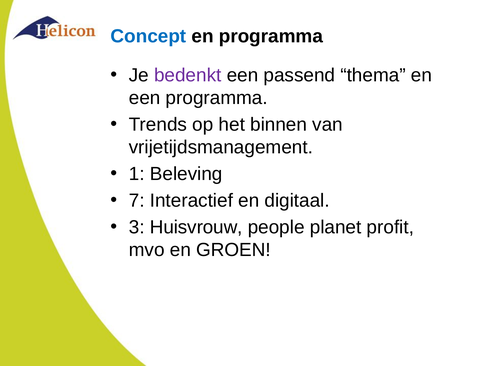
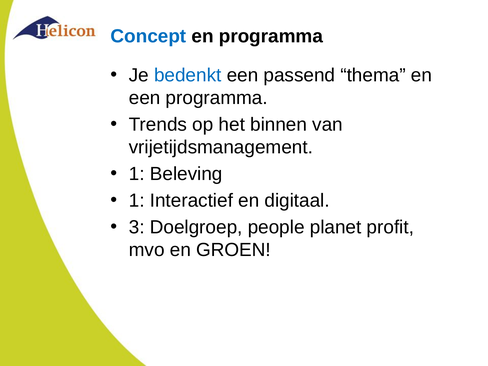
bedenkt colour: purple -> blue
7 at (137, 201): 7 -> 1
Huisvrouw: Huisvrouw -> Doelgroep
